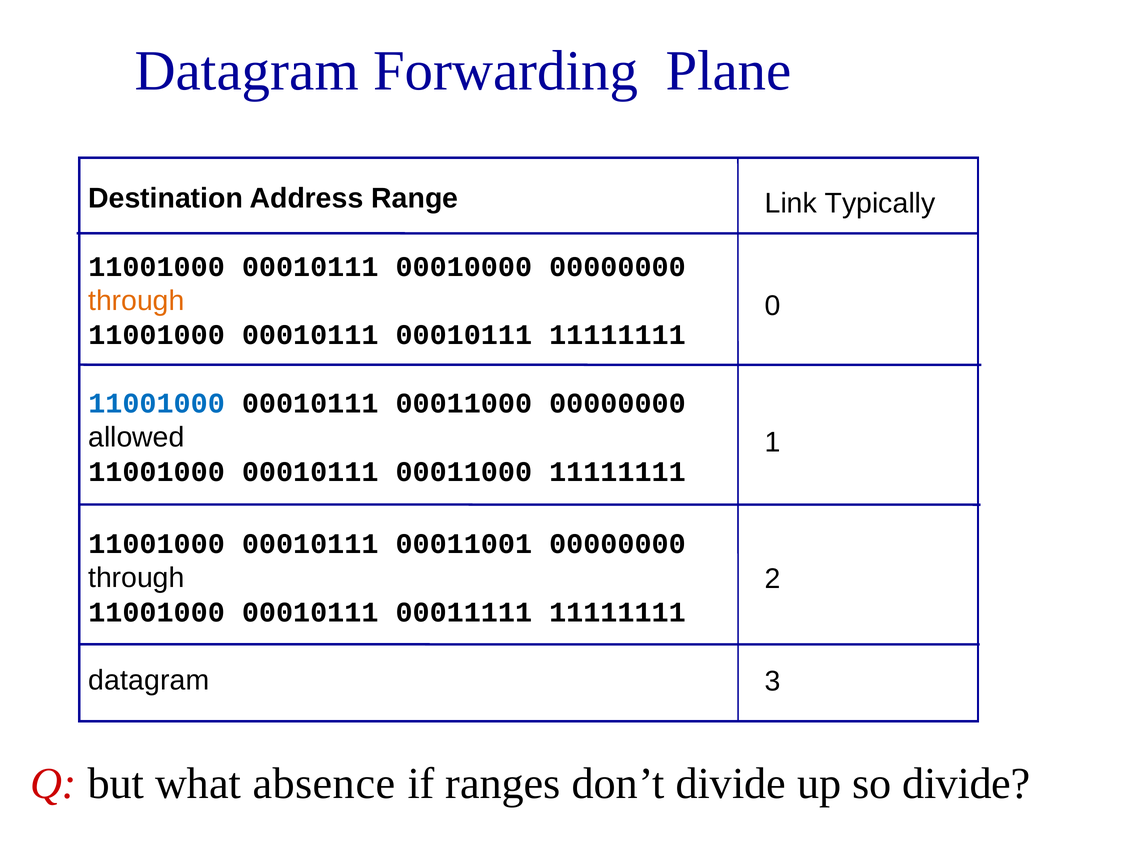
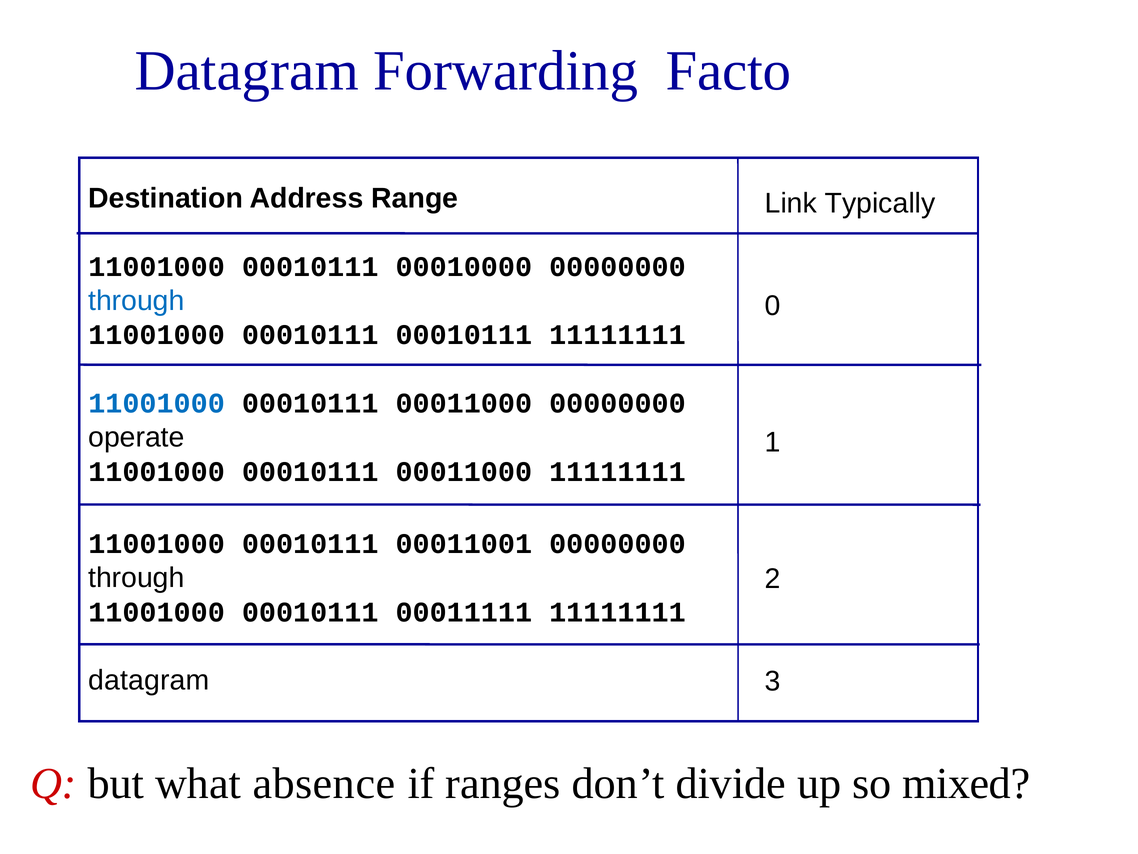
Plane: Plane -> Facto
through at (136, 301) colour: orange -> blue
allowed: allowed -> operate
so divide: divide -> mixed
